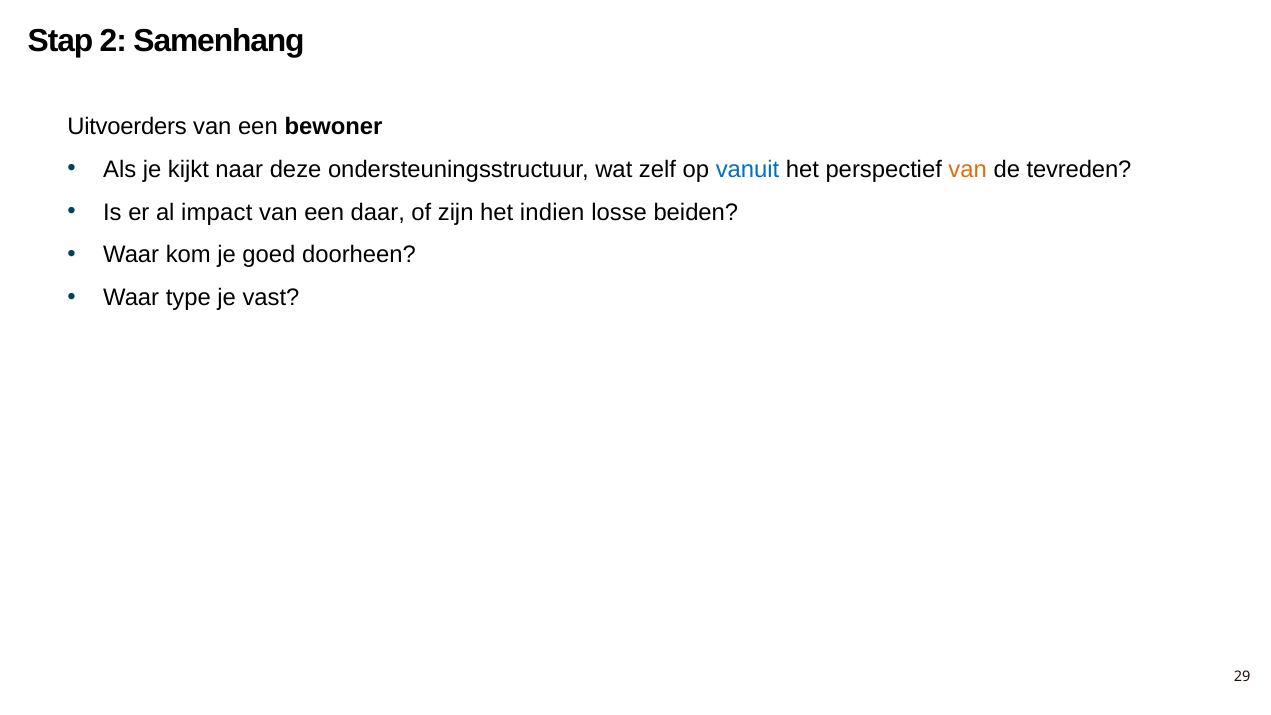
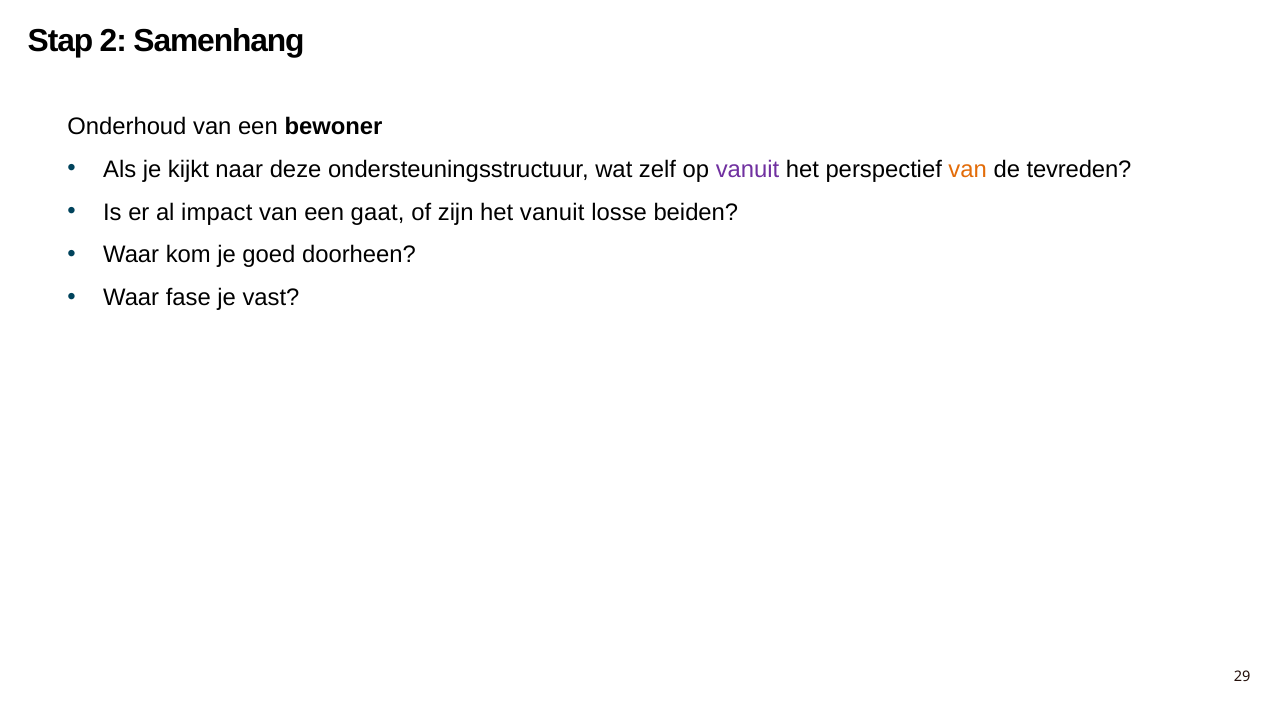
Uitvoerders: Uitvoerders -> Onderhoud
vanuit at (747, 169) colour: blue -> purple
daar: daar -> gaat
het indien: indien -> vanuit
type: type -> fase
